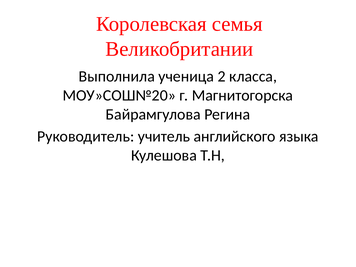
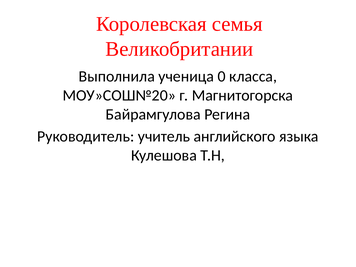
2: 2 -> 0
